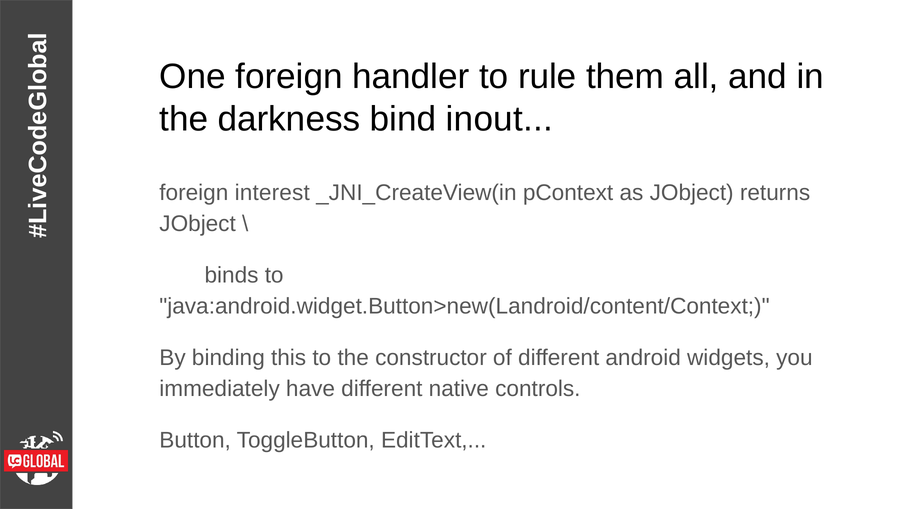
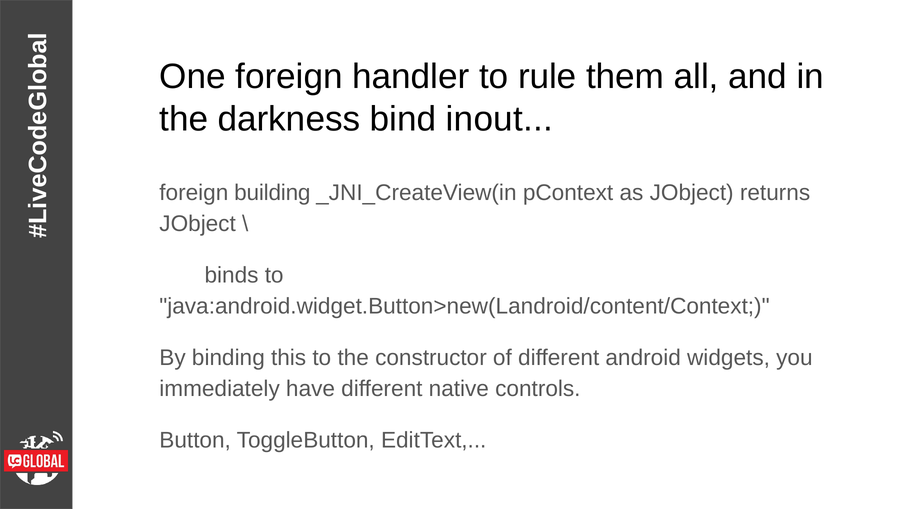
interest: interest -> building
